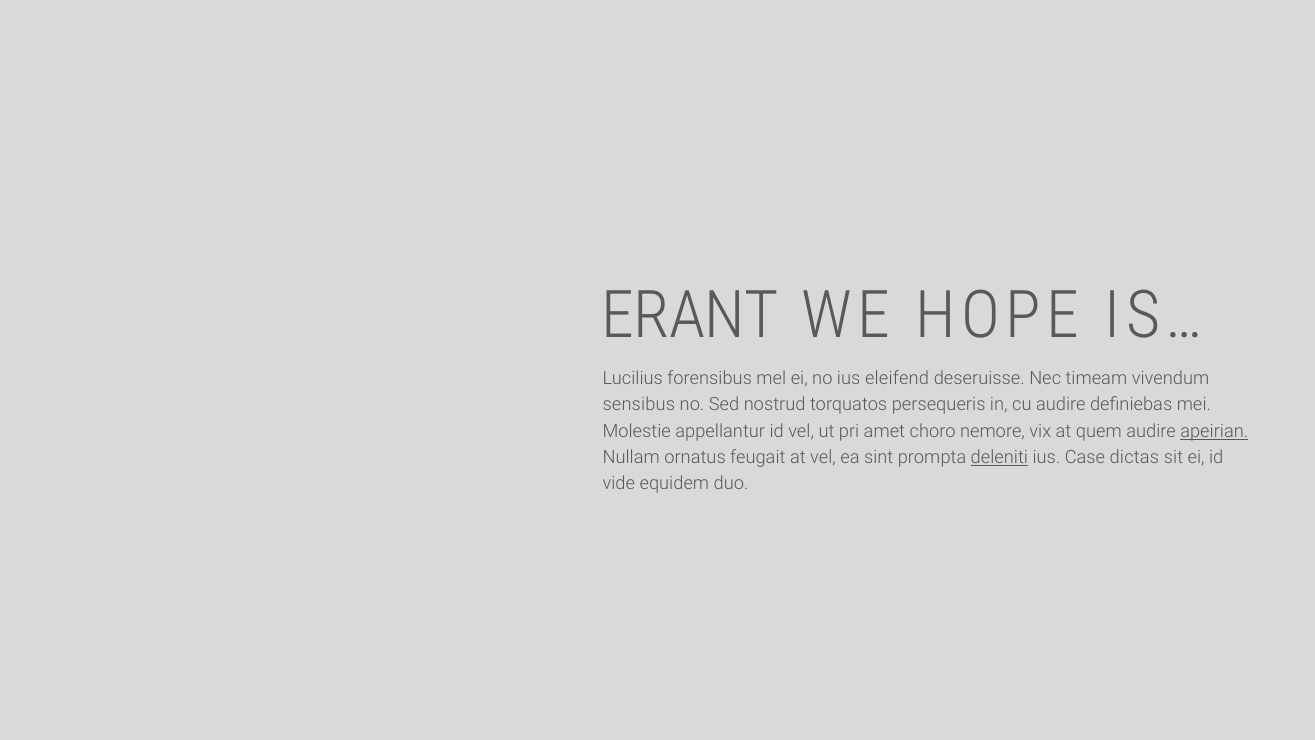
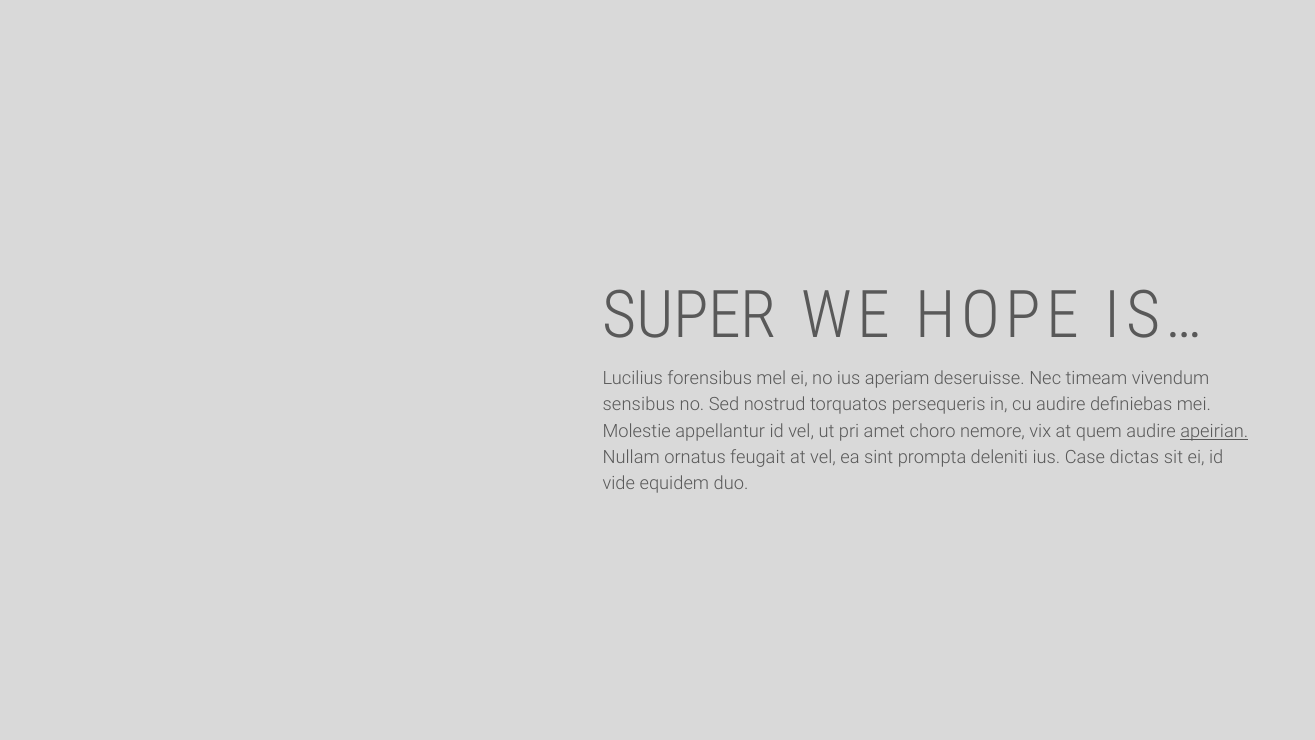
ERANT: ERANT -> SUPER
eleifend: eleifend -> aperiam
deleniti underline: present -> none
